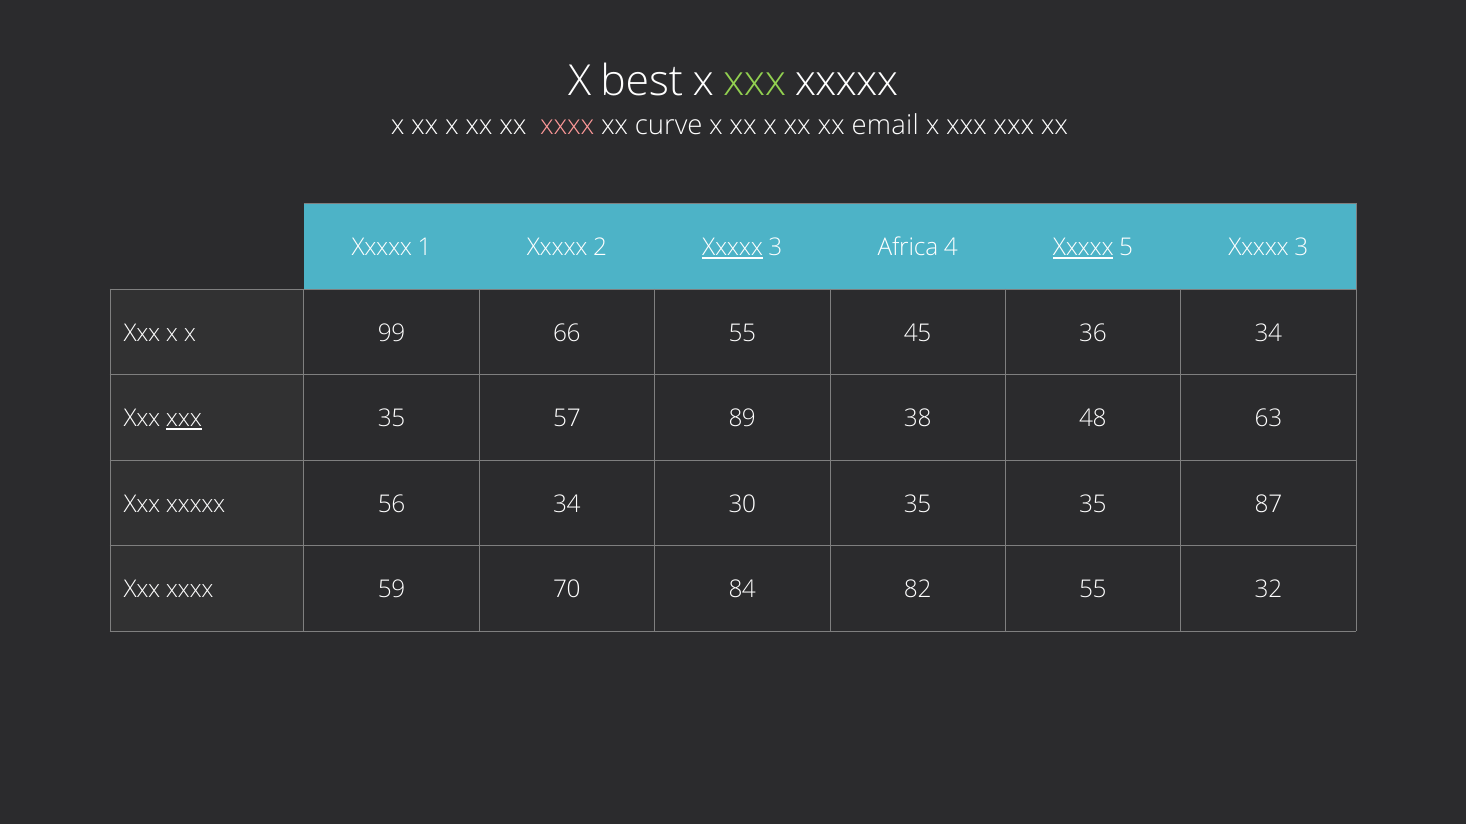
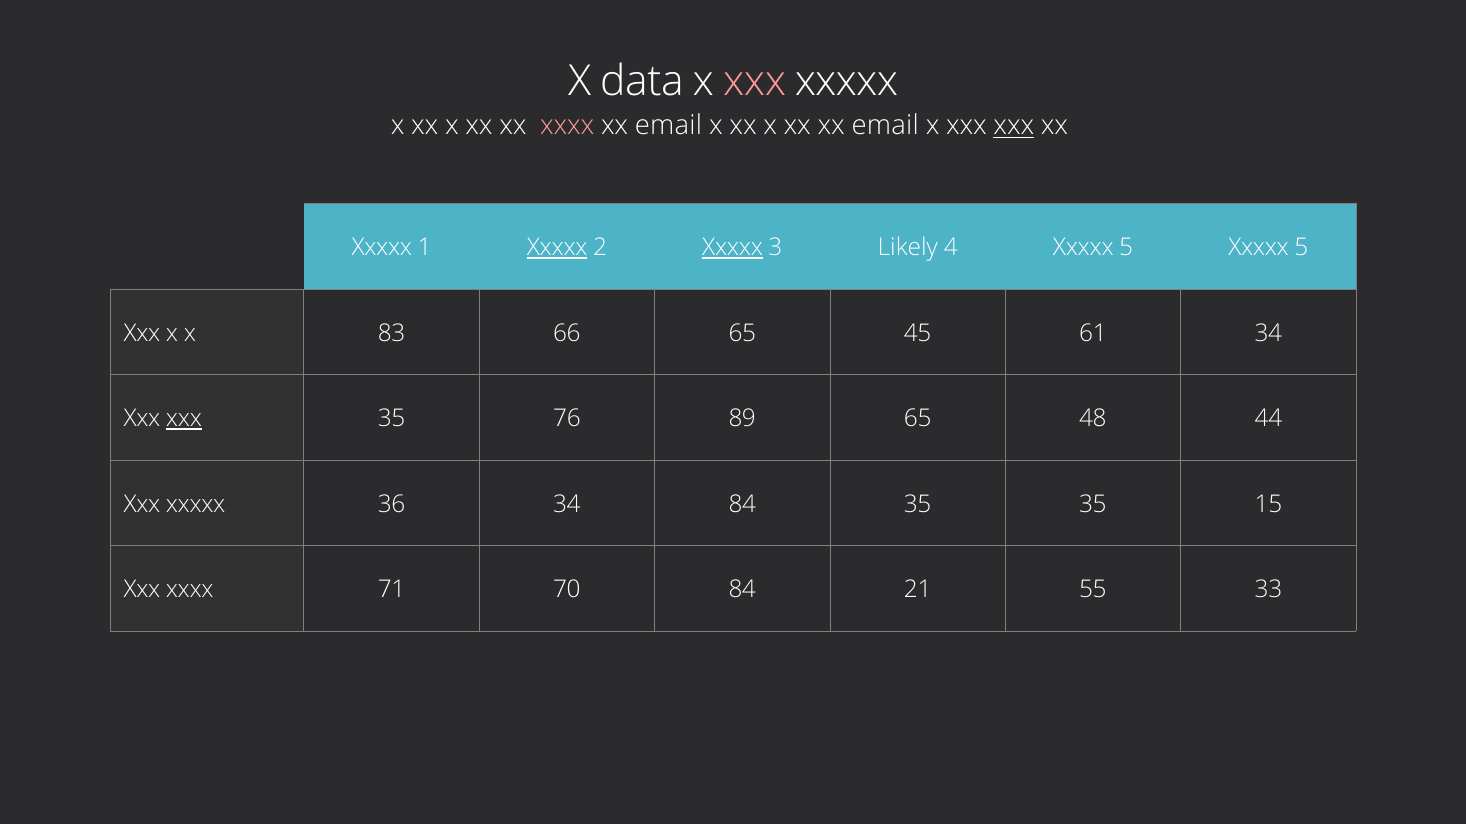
best: best -> data
xxx at (755, 82) colour: light green -> pink
curve at (669, 126): curve -> email
xxx at (1014, 126) underline: none -> present
Xxxxx at (557, 248) underline: none -> present
Africa: Africa -> Likely
Xxxxx at (1083, 248) underline: present -> none
5 Xxxxx 3: 3 -> 5
99: 99 -> 83
66 55: 55 -> 65
36: 36 -> 61
57: 57 -> 76
89 38: 38 -> 65
63: 63 -> 44
56: 56 -> 36
34 30: 30 -> 84
87: 87 -> 15
59: 59 -> 71
82: 82 -> 21
32: 32 -> 33
